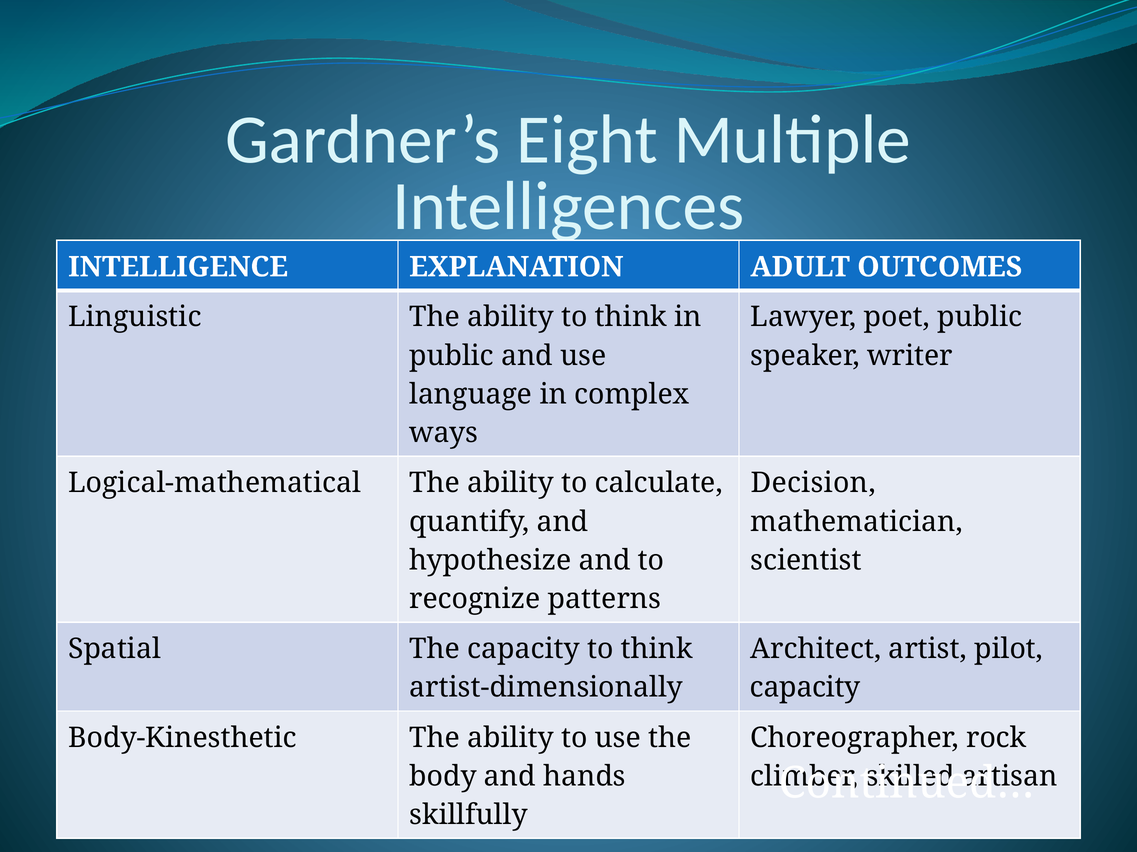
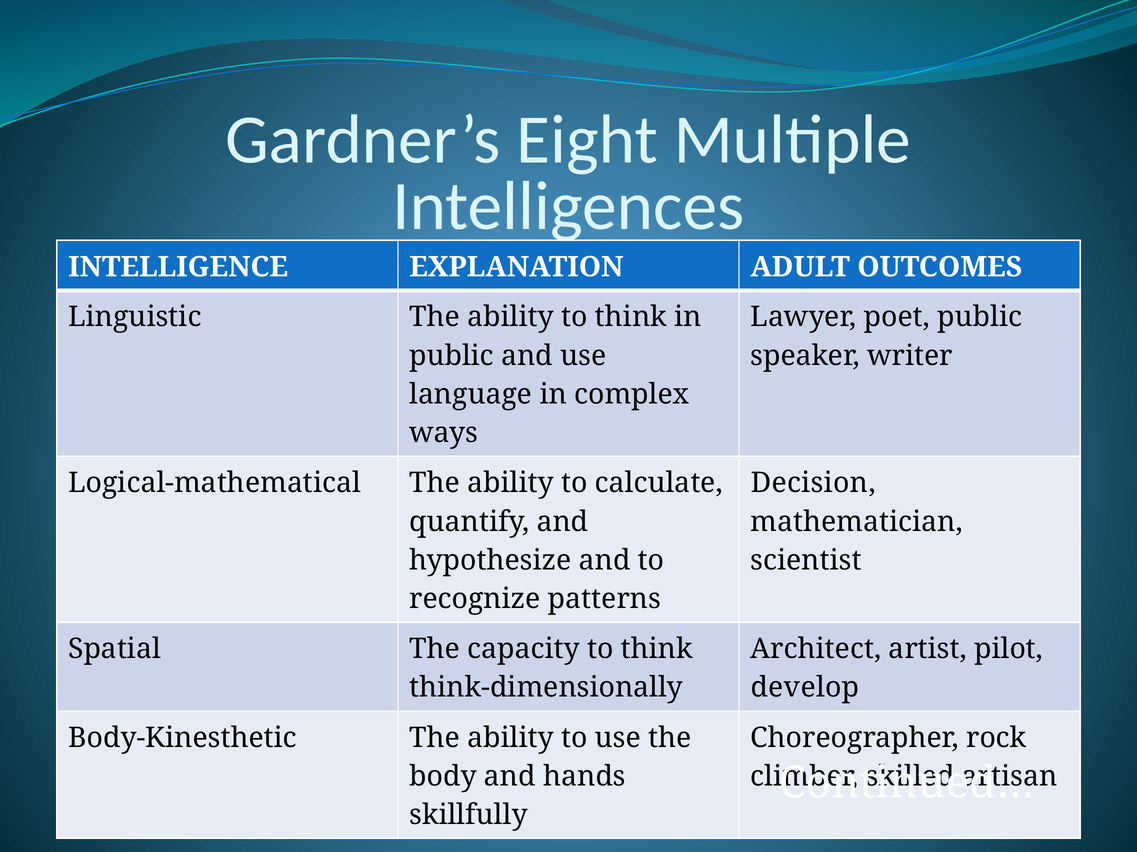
artist-dimensionally: artist-dimensionally -> think-dimensionally
capacity at (805, 688): capacity -> develop
